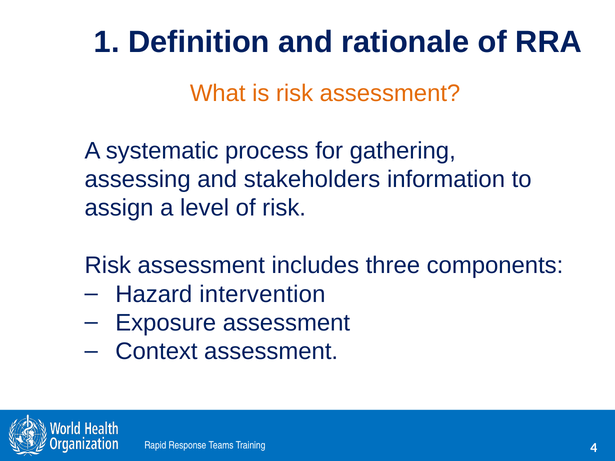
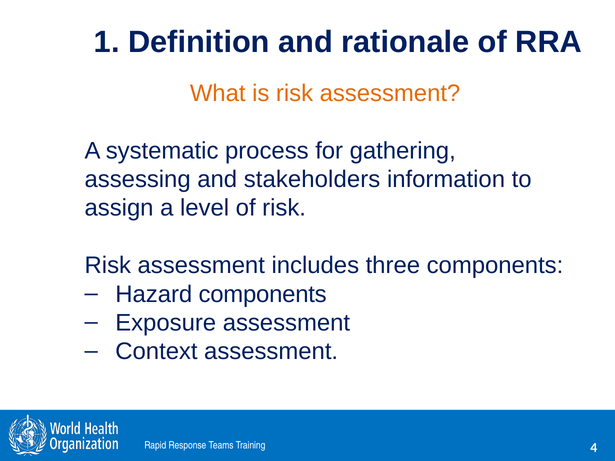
Hazard intervention: intervention -> components
